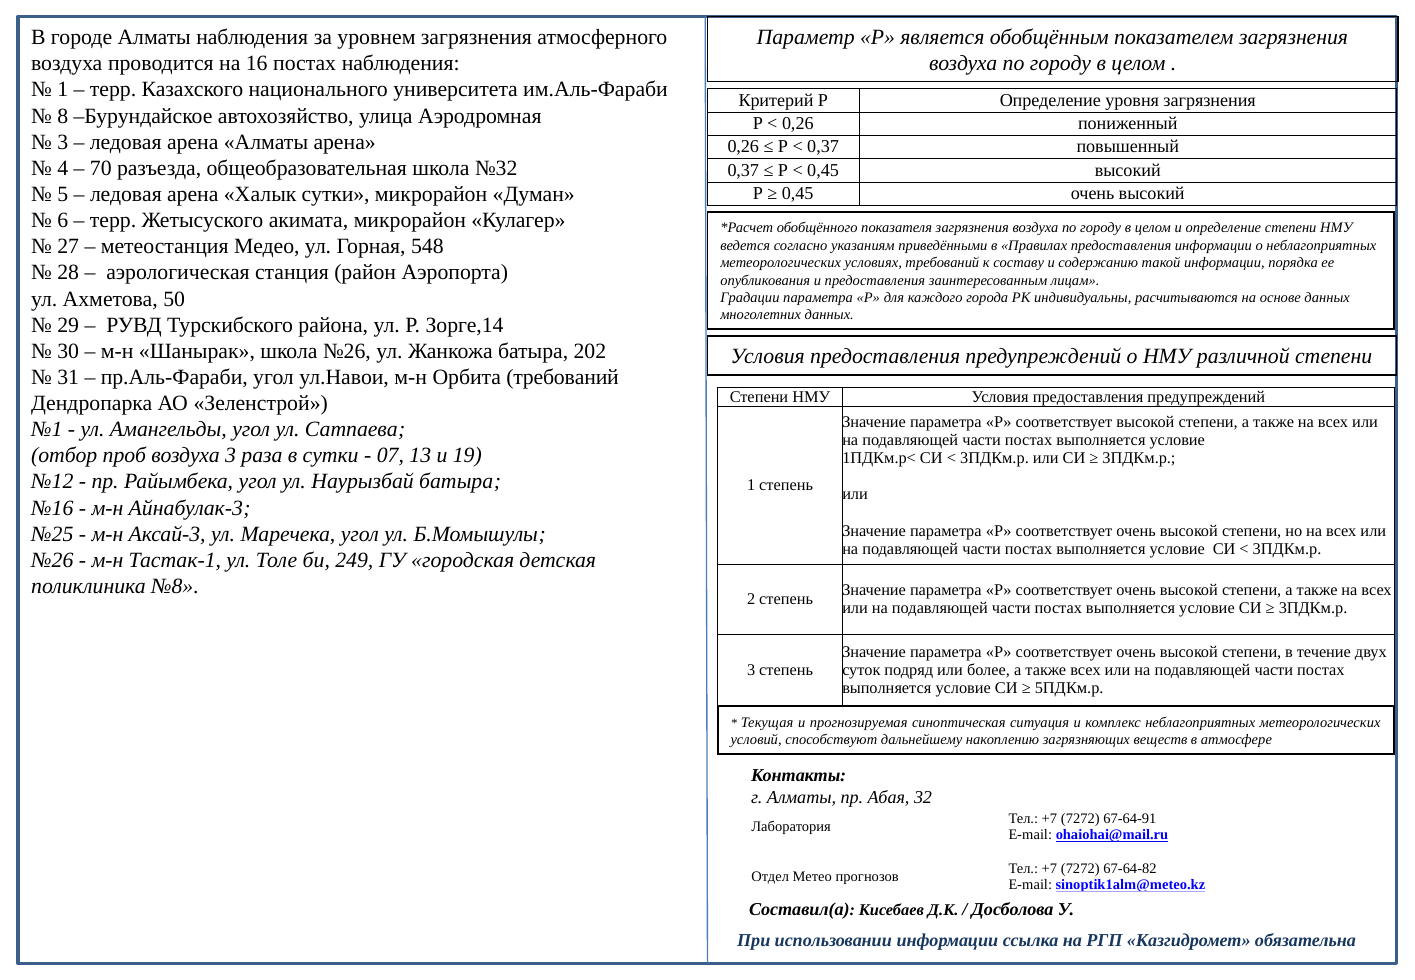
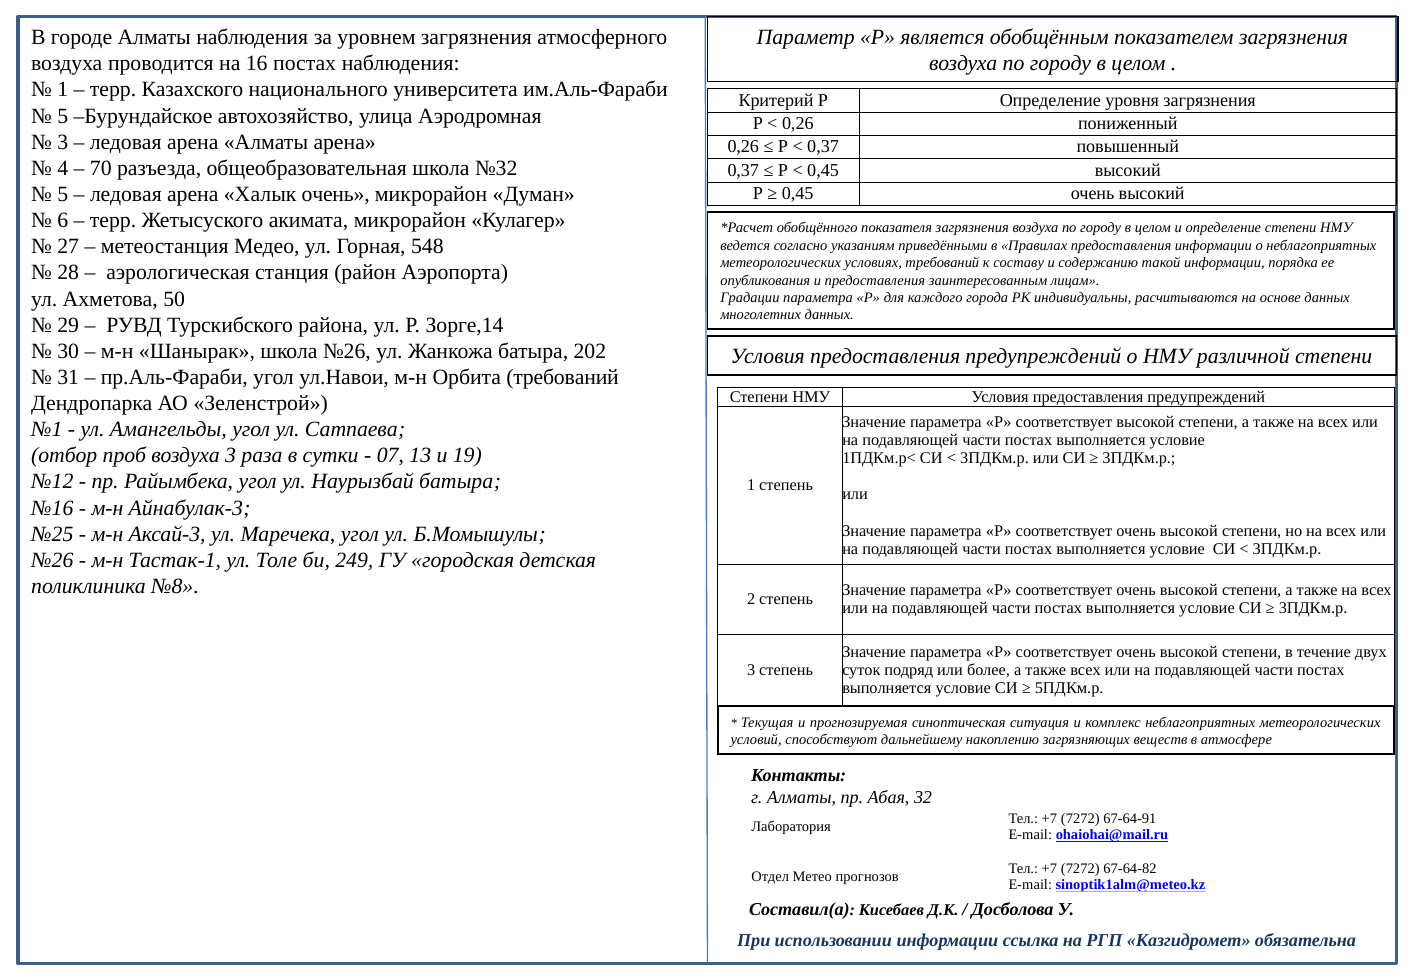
8 at (63, 116): 8 -> 5
Халык сутки: сутки -> очень
